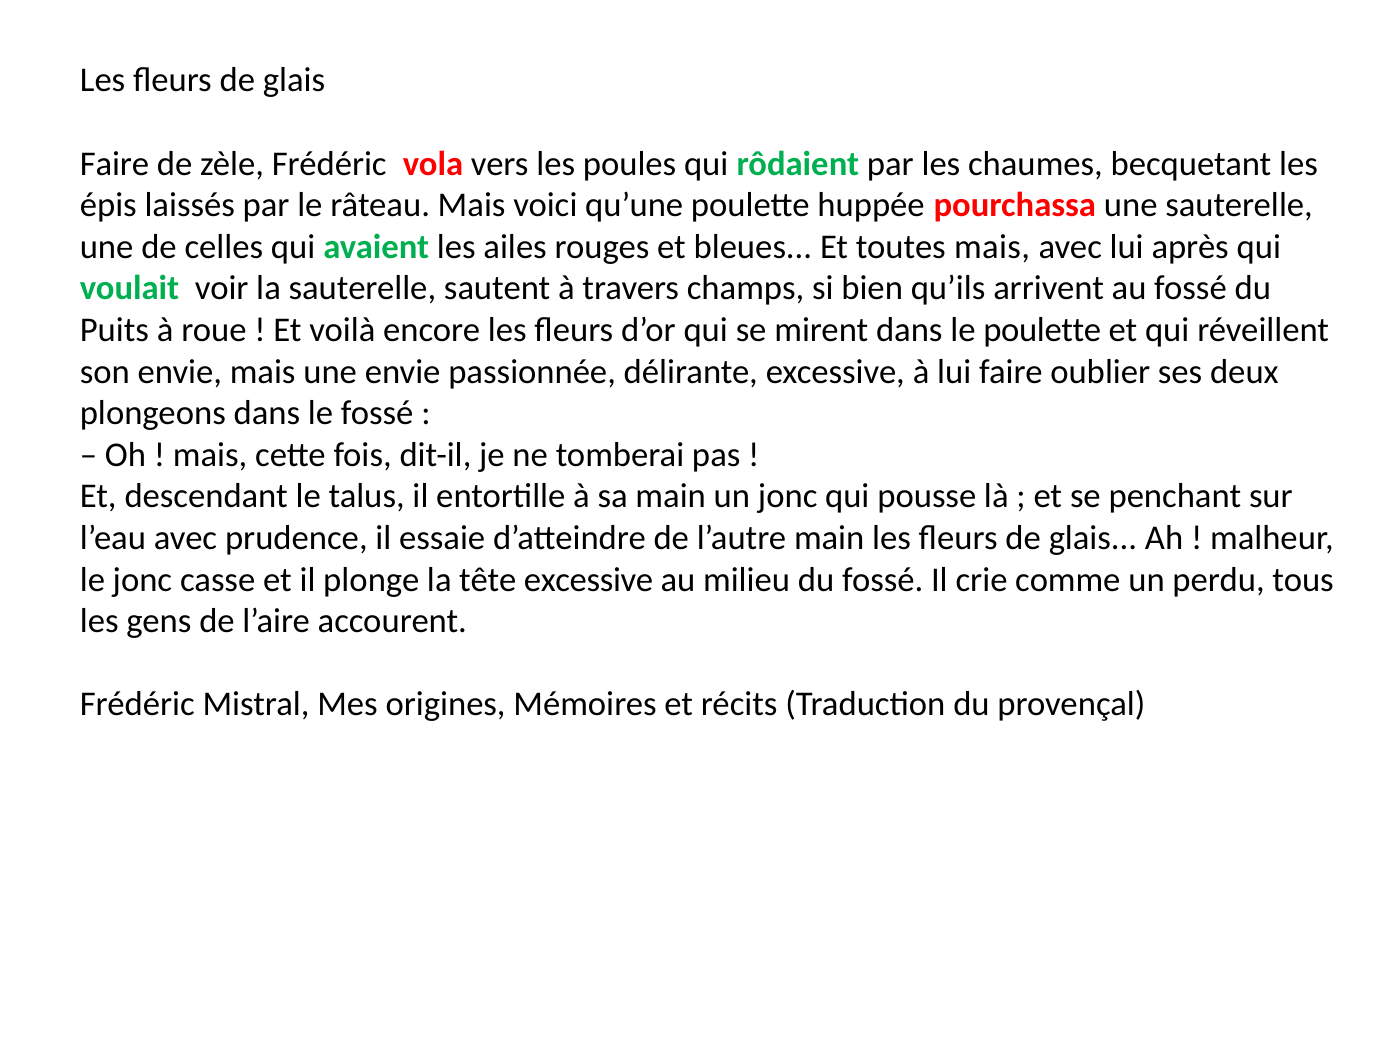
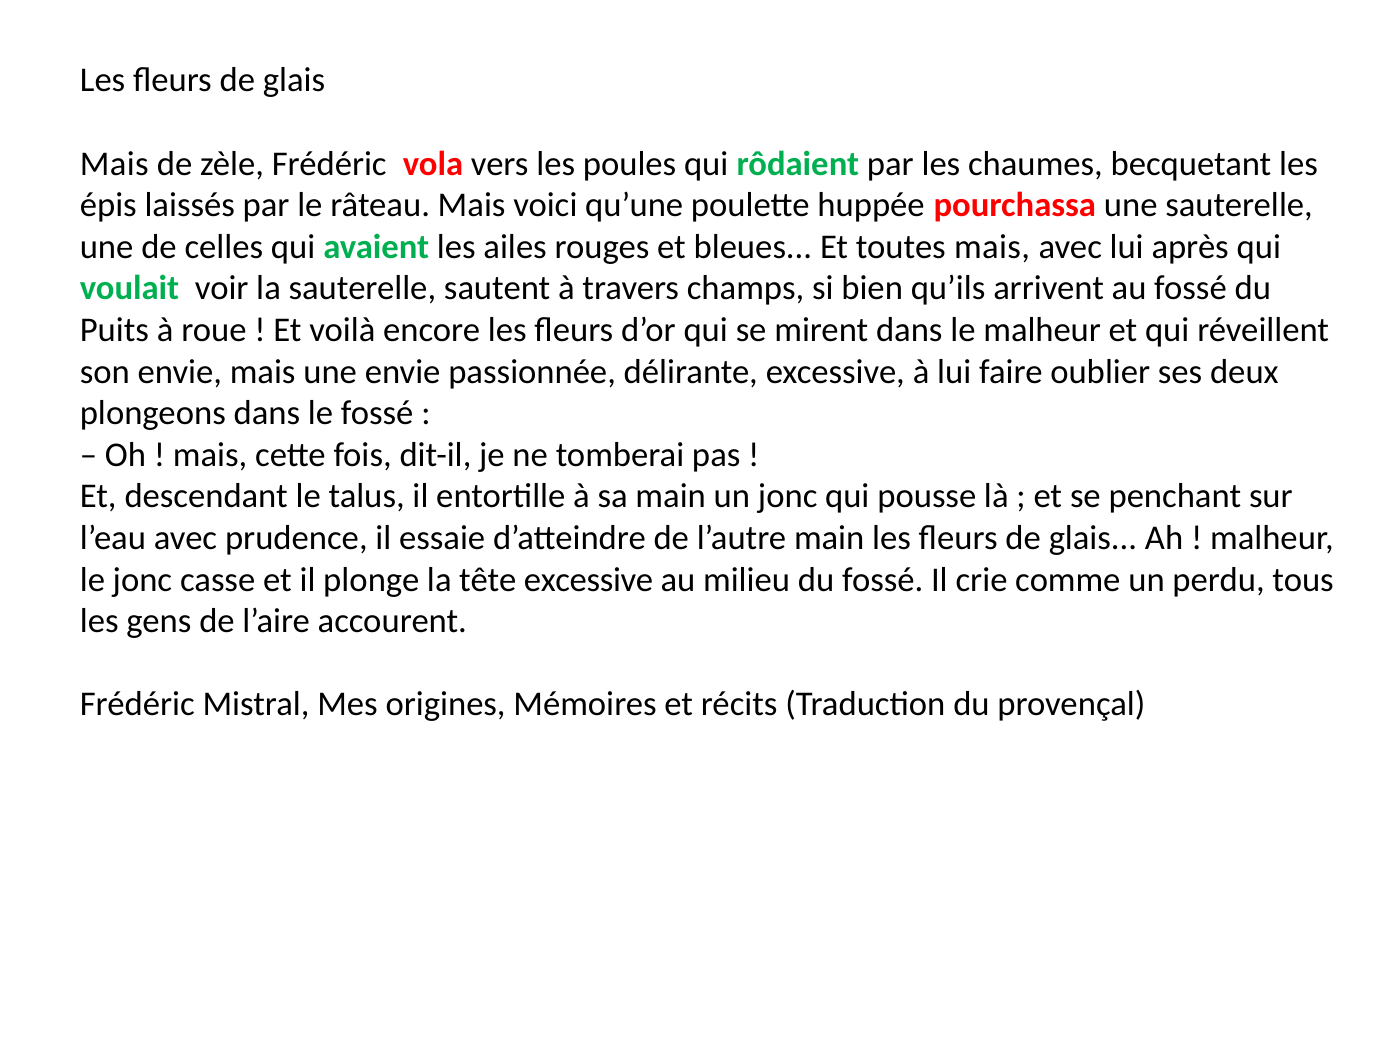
Faire at (115, 164): Faire -> Mais
le poulette: poulette -> malheur
